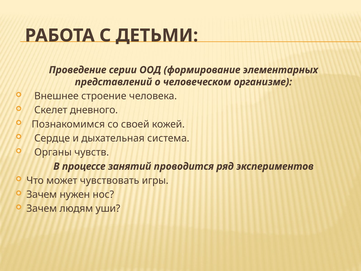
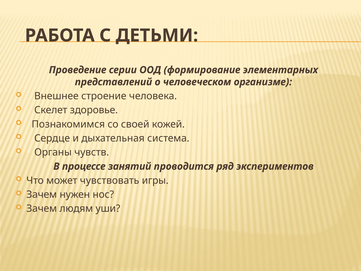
дневного: дневного -> здоровье
